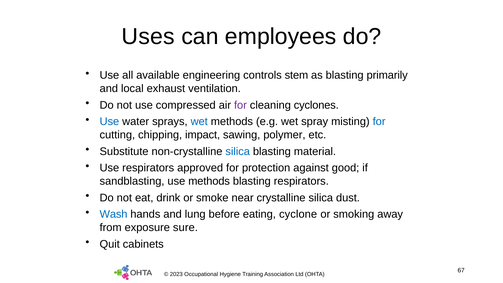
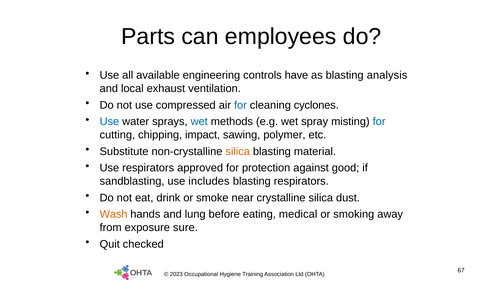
Uses: Uses -> Parts
stem: stem -> have
primarily: primarily -> analysis
for at (240, 105) colour: purple -> blue
silica at (238, 151) colour: blue -> orange
use methods: methods -> includes
Wash colour: blue -> orange
cyclone: cyclone -> medical
cabinets: cabinets -> checked
